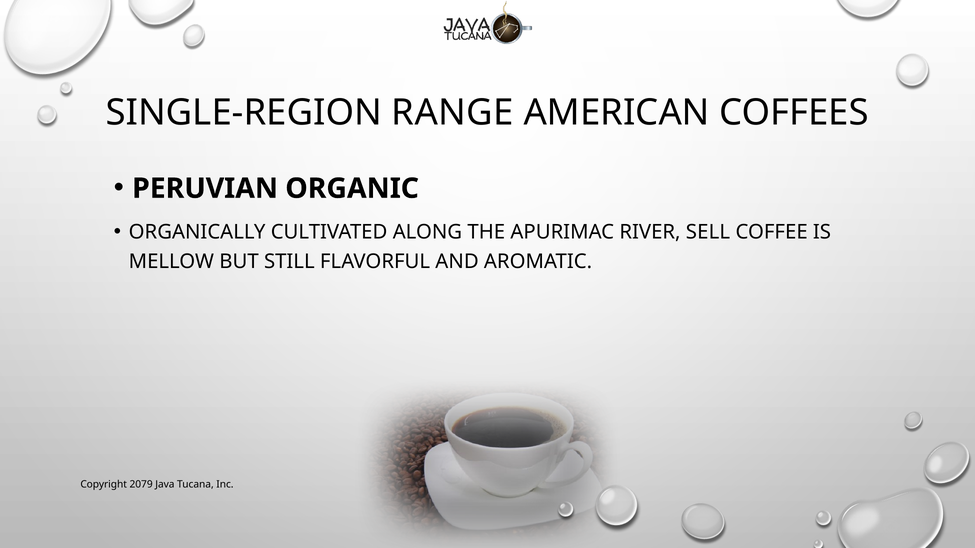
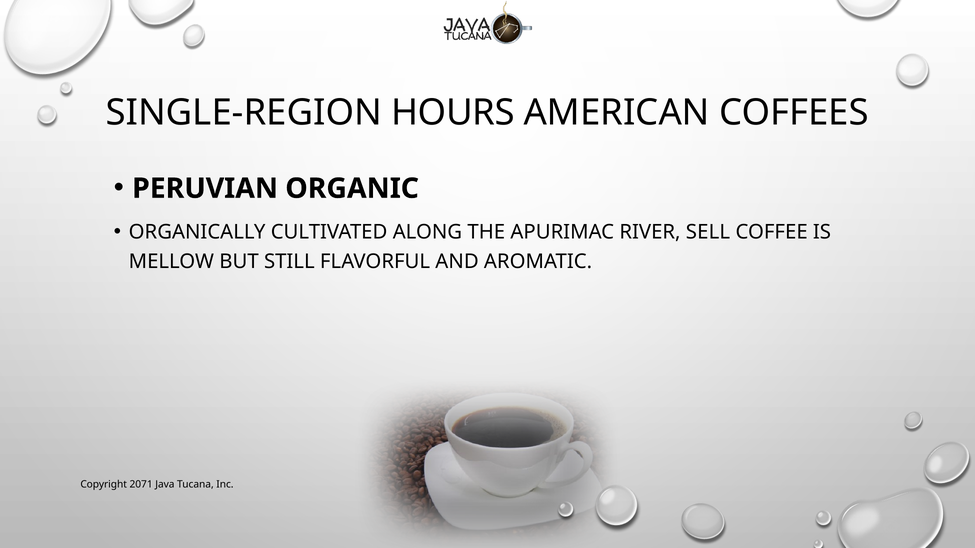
RANGE: RANGE -> HOURS
2079: 2079 -> 2071
